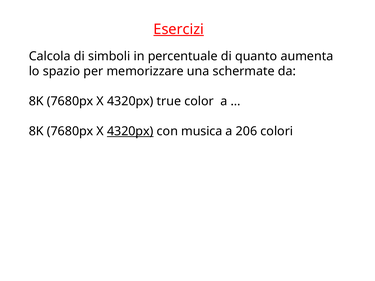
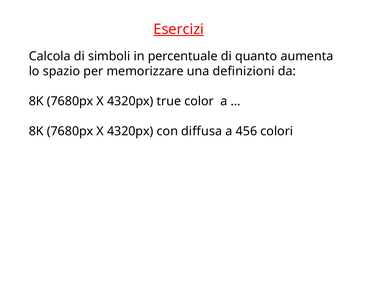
schermate: schermate -> definizioni
4320px at (130, 131) underline: present -> none
musica: musica -> diffusa
206: 206 -> 456
